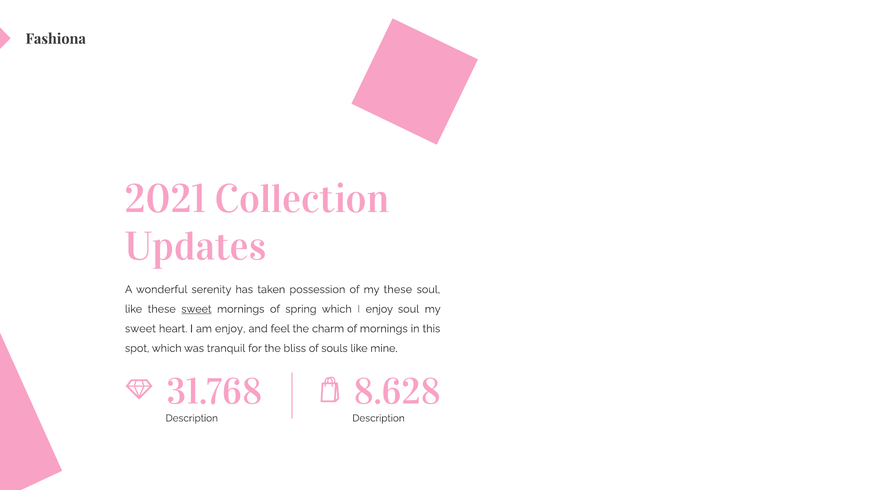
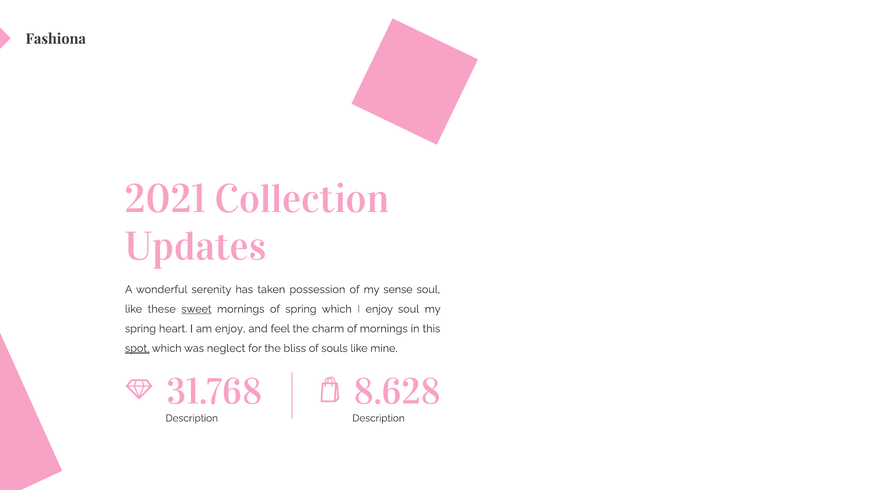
my these: these -> sense
sweet at (140, 329): sweet -> spring
spot underline: none -> present
tranquil: tranquil -> neglect
